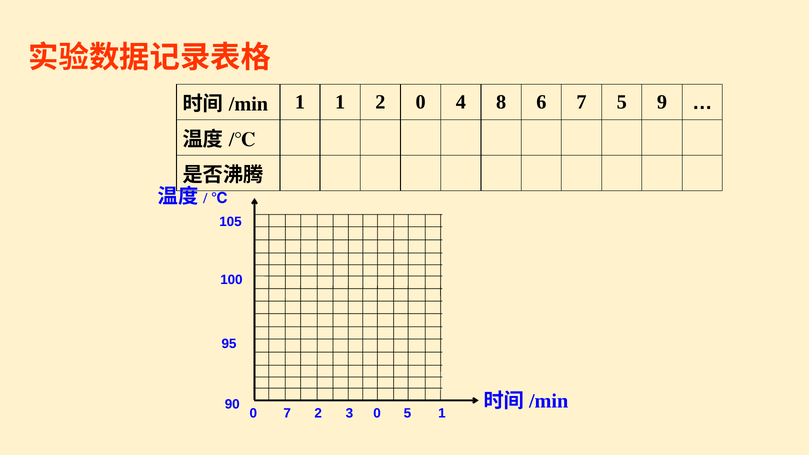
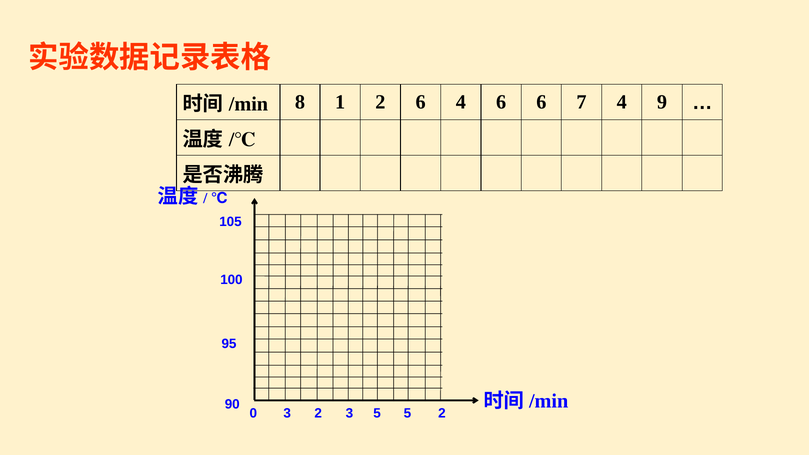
1 at (300, 102): 1 -> 8
2 0: 0 -> 6
4 8: 8 -> 6
7 5: 5 -> 4
0 7: 7 -> 3
3 0: 0 -> 5
5 1: 1 -> 2
